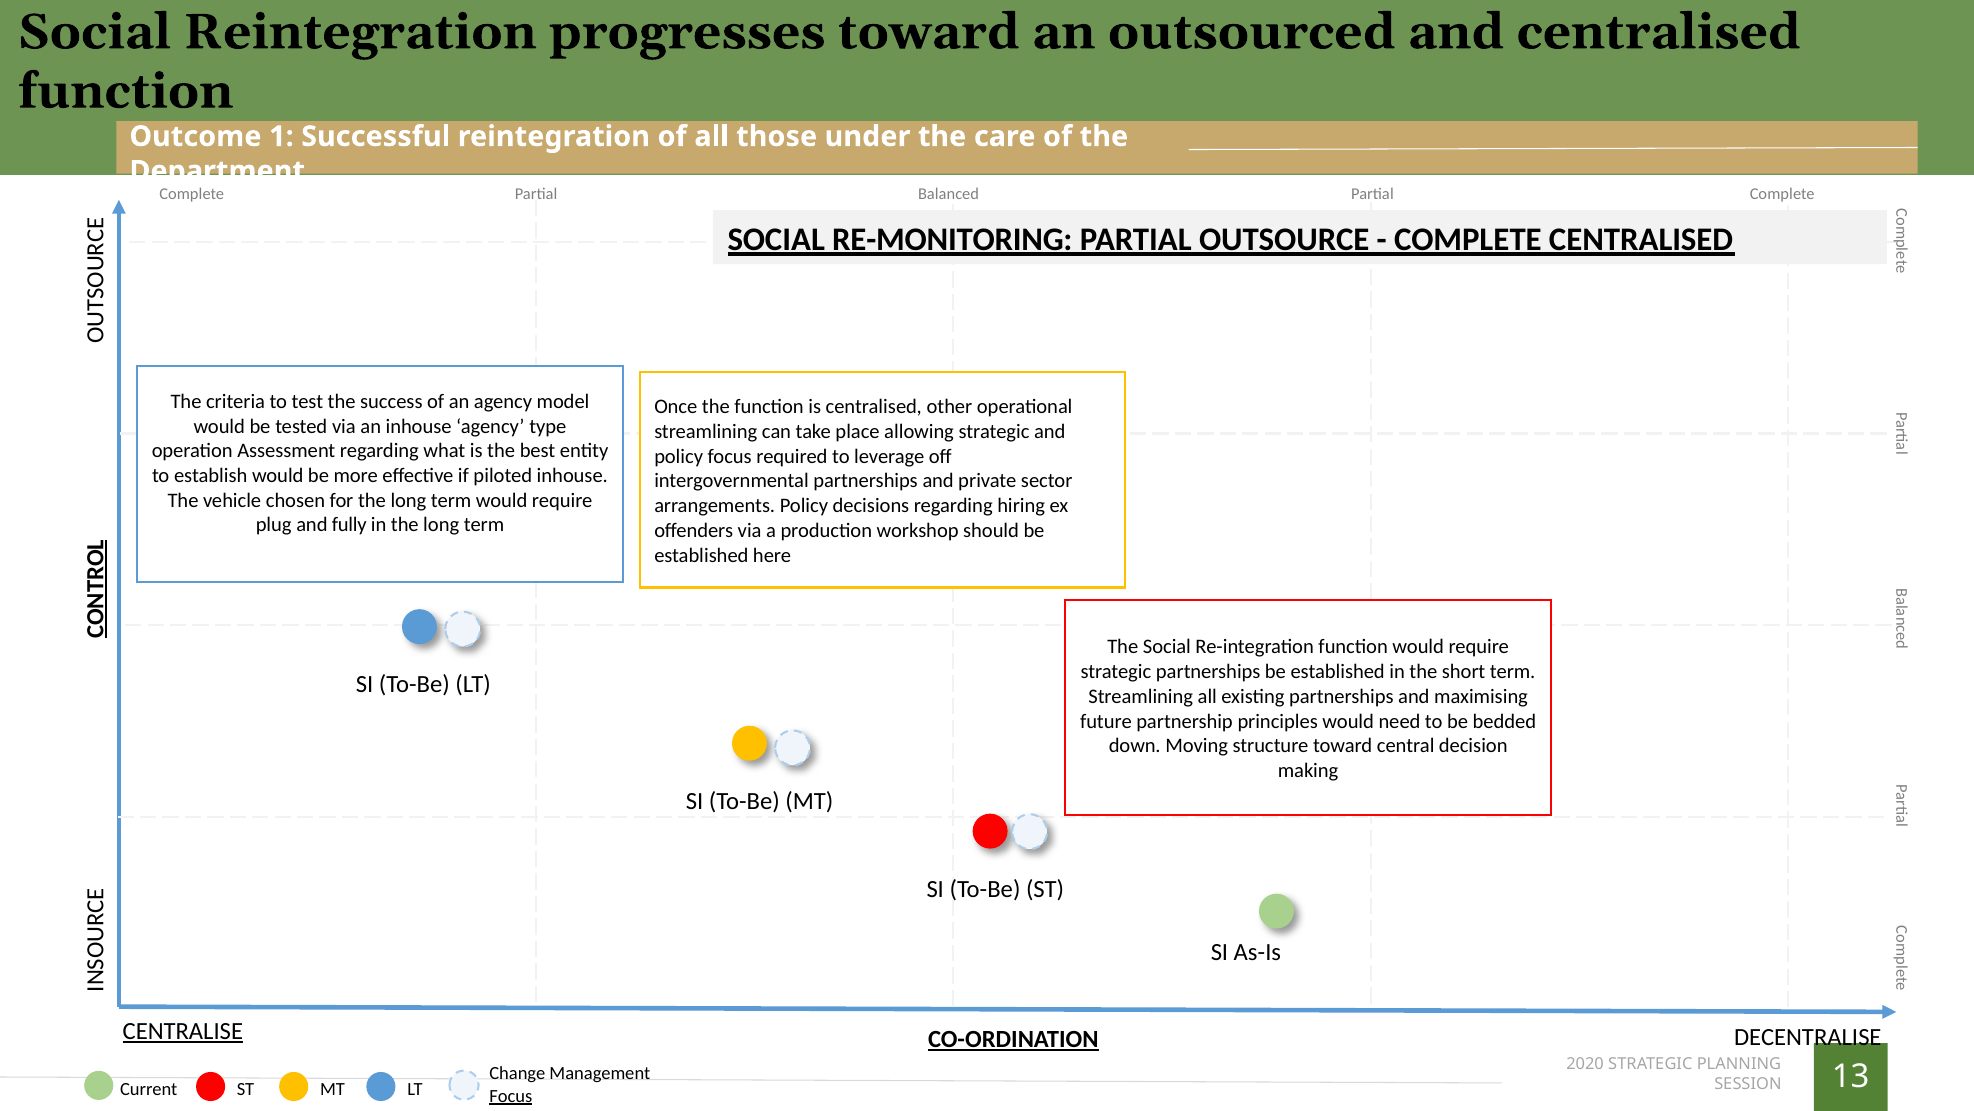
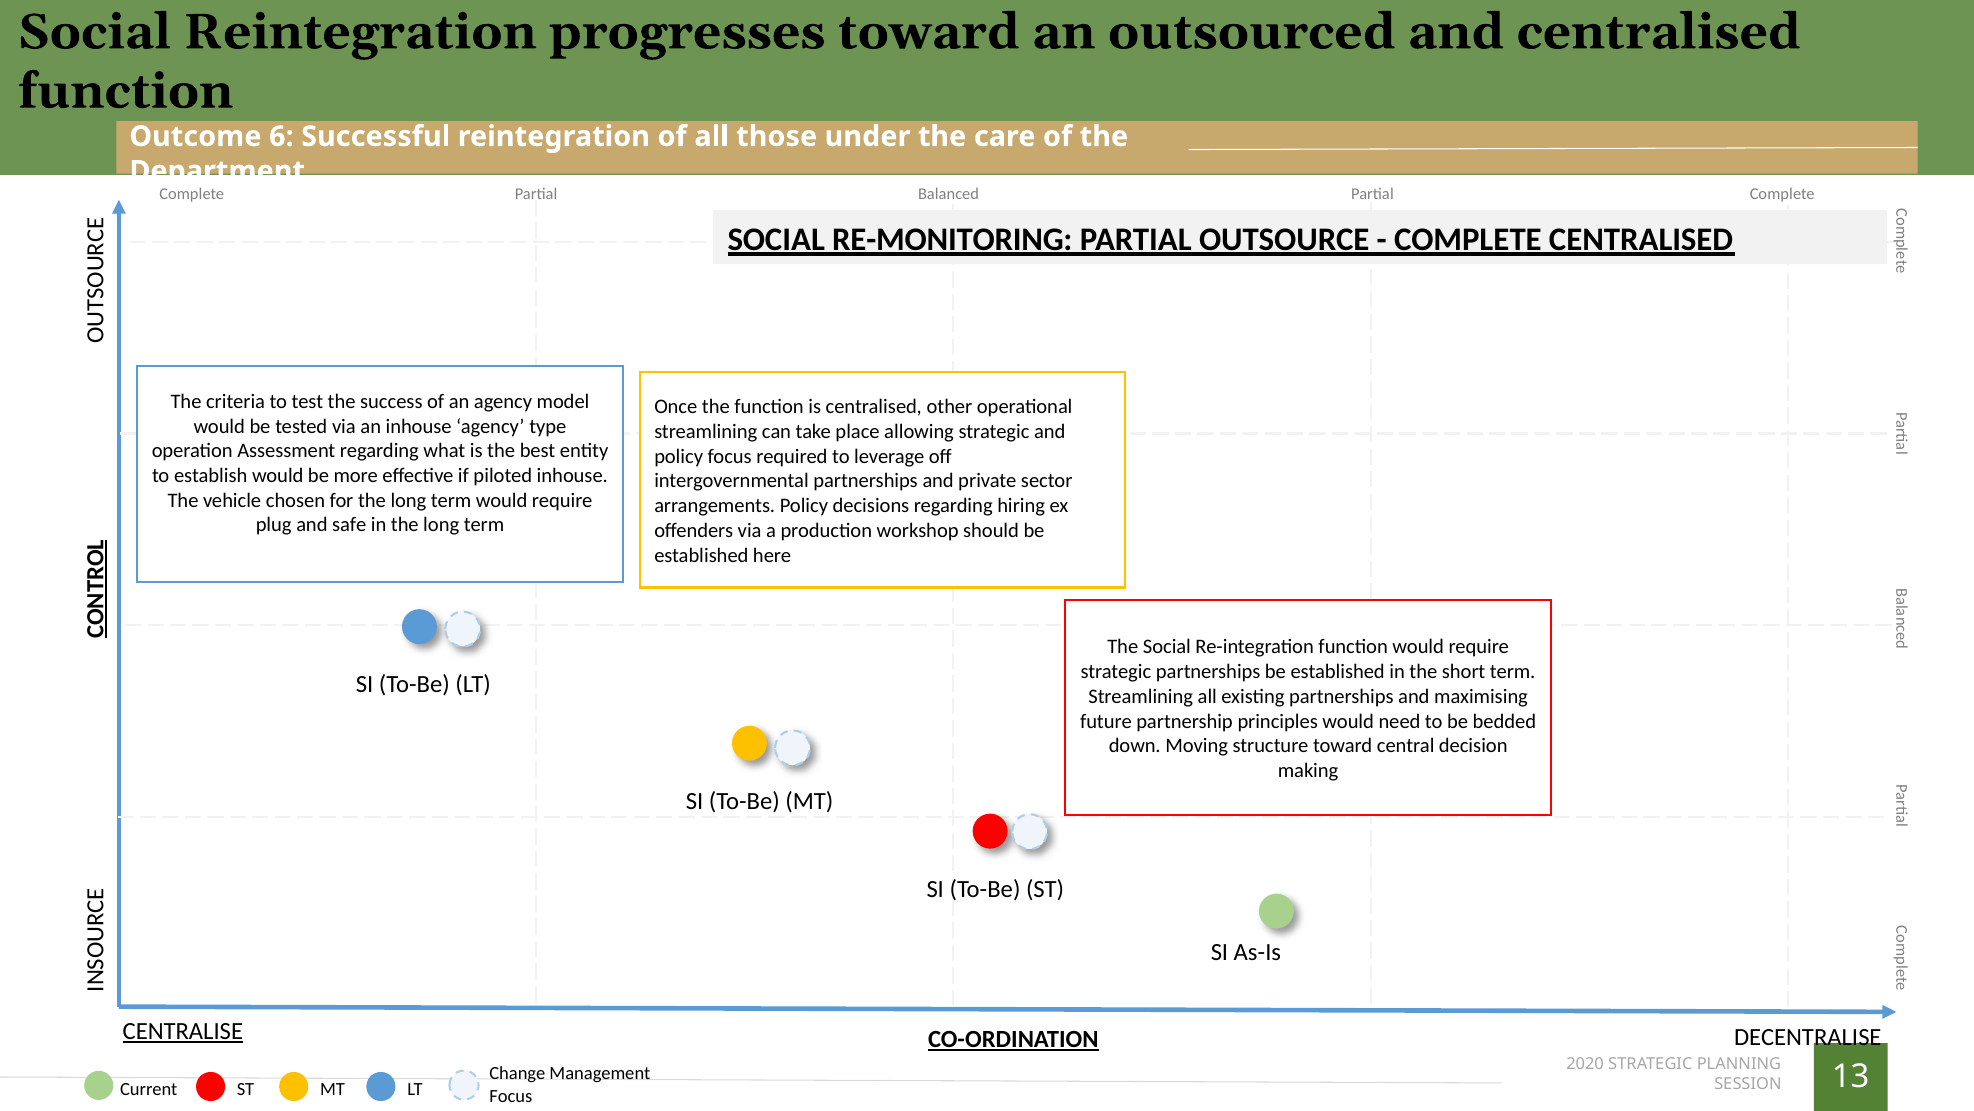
1: 1 -> 6
fully: fully -> safe
Focus at (511, 1095) underline: present -> none
